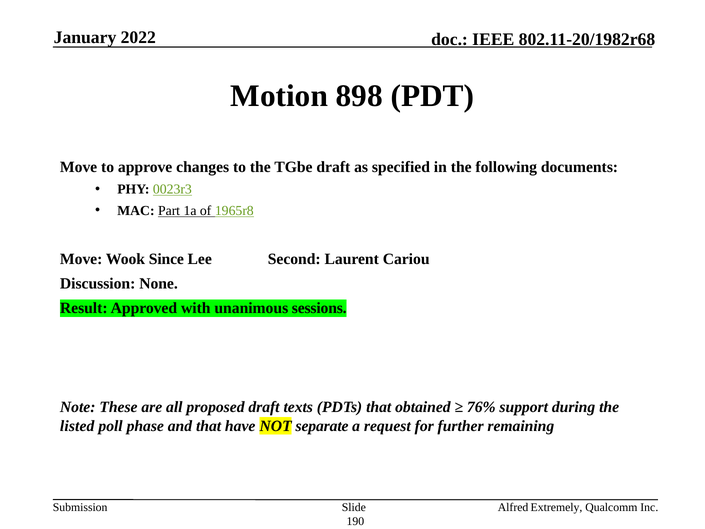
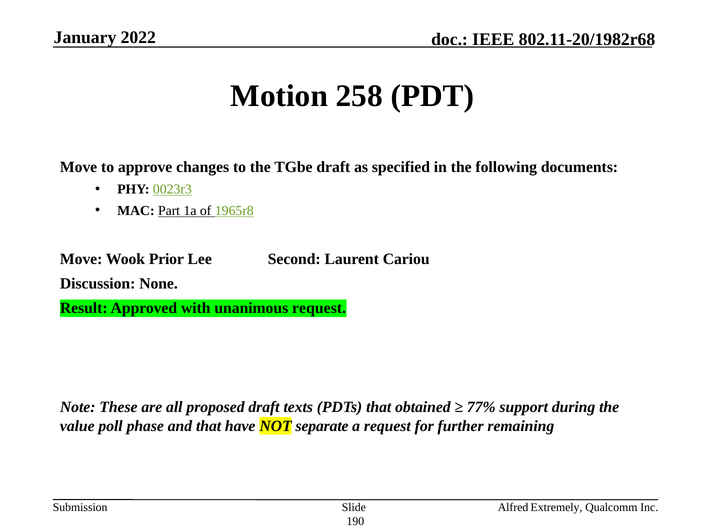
898: 898 -> 258
Since: Since -> Prior
unanimous sessions: sessions -> request
76%: 76% -> 77%
listed: listed -> value
